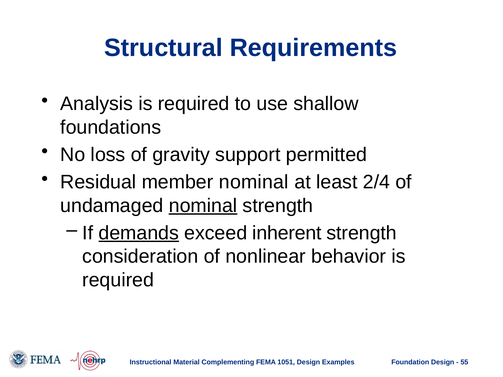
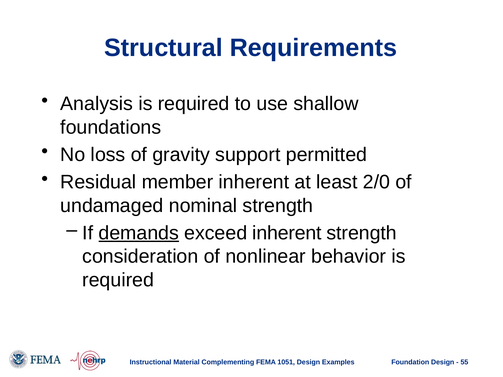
member nominal: nominal -> inherent
2/4: 2/4 -> 2/0
nominal at (203, 206) underline: present -> none
